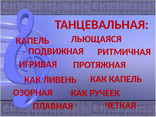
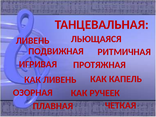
КАПЕЛЬ at (33, 41): КАПЕЛЬ -> ЛИВЕНЬ
